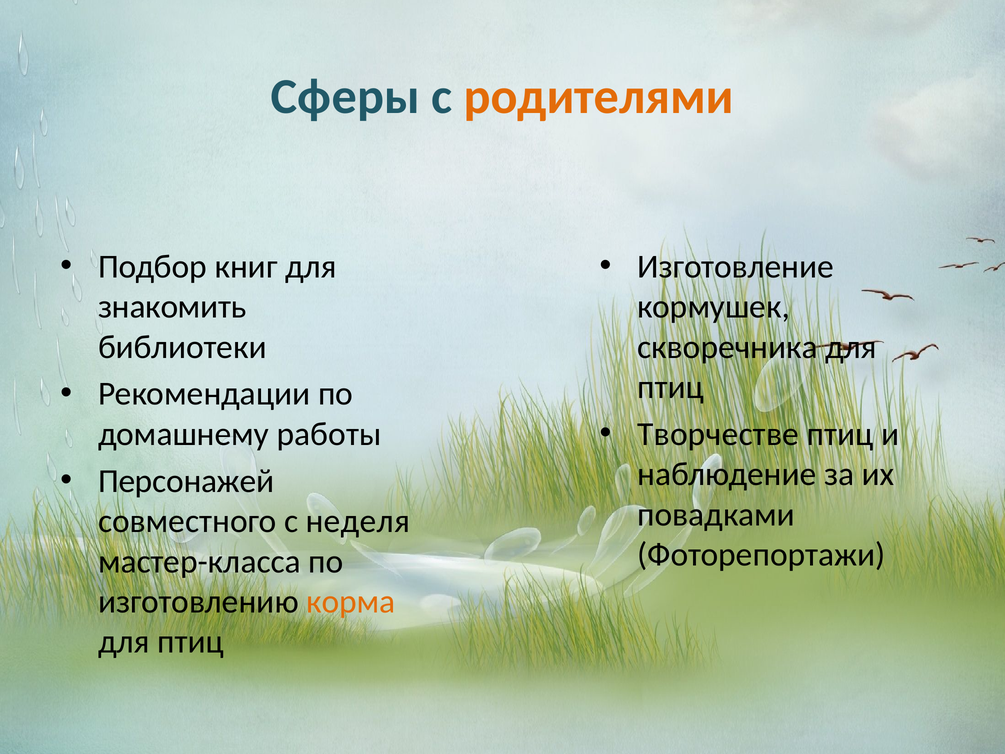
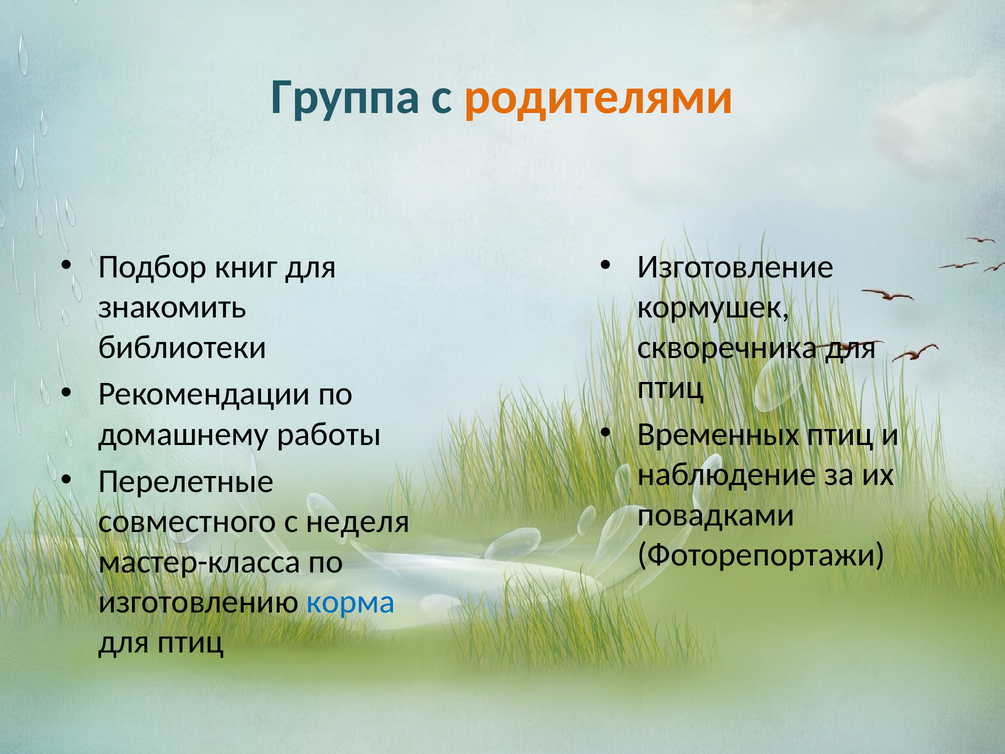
Сферы: Сферы -> Группа
Творчестве: Творчестве -> Временных
Персонажей: Персонажей -> Перелетные
корма colour: orange -> blue
